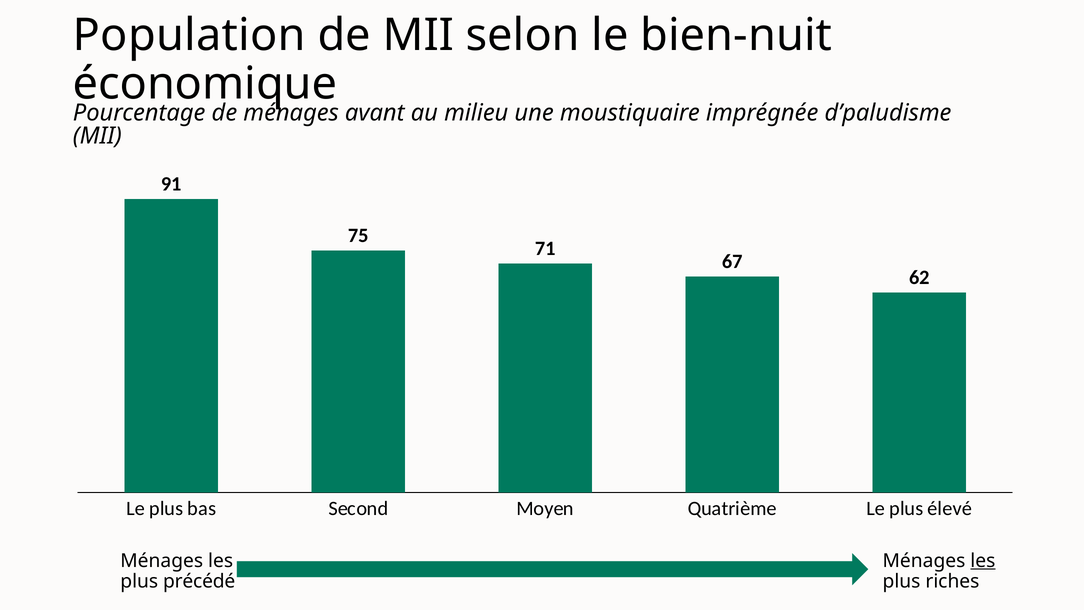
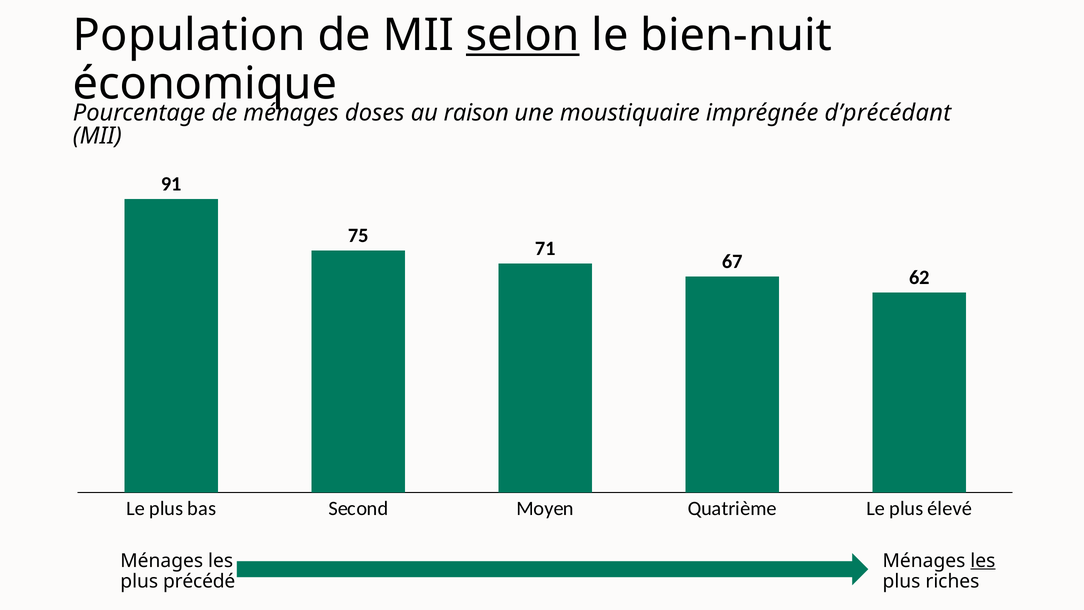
selon underline: none -> present
avant: avant -> doses
milieu: milieu -> raison
d’paludisme: d’paludisme -> d’précédant
